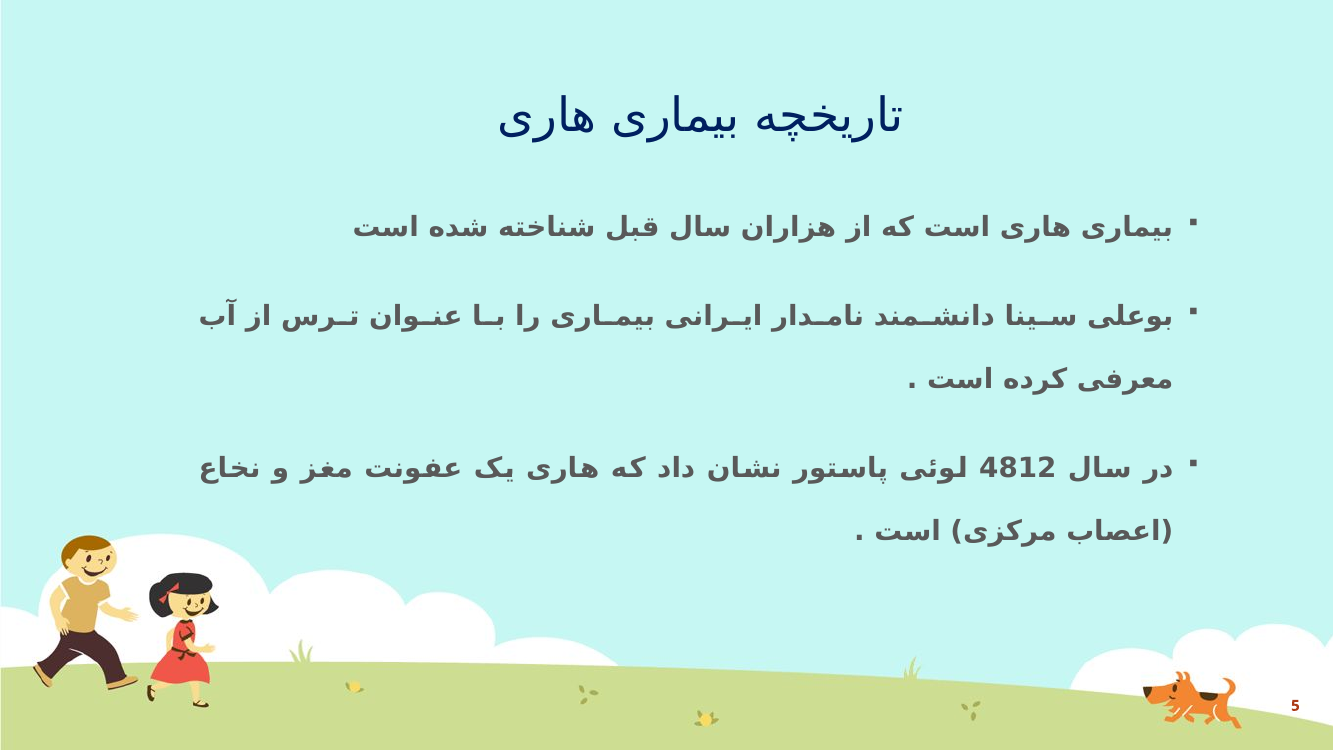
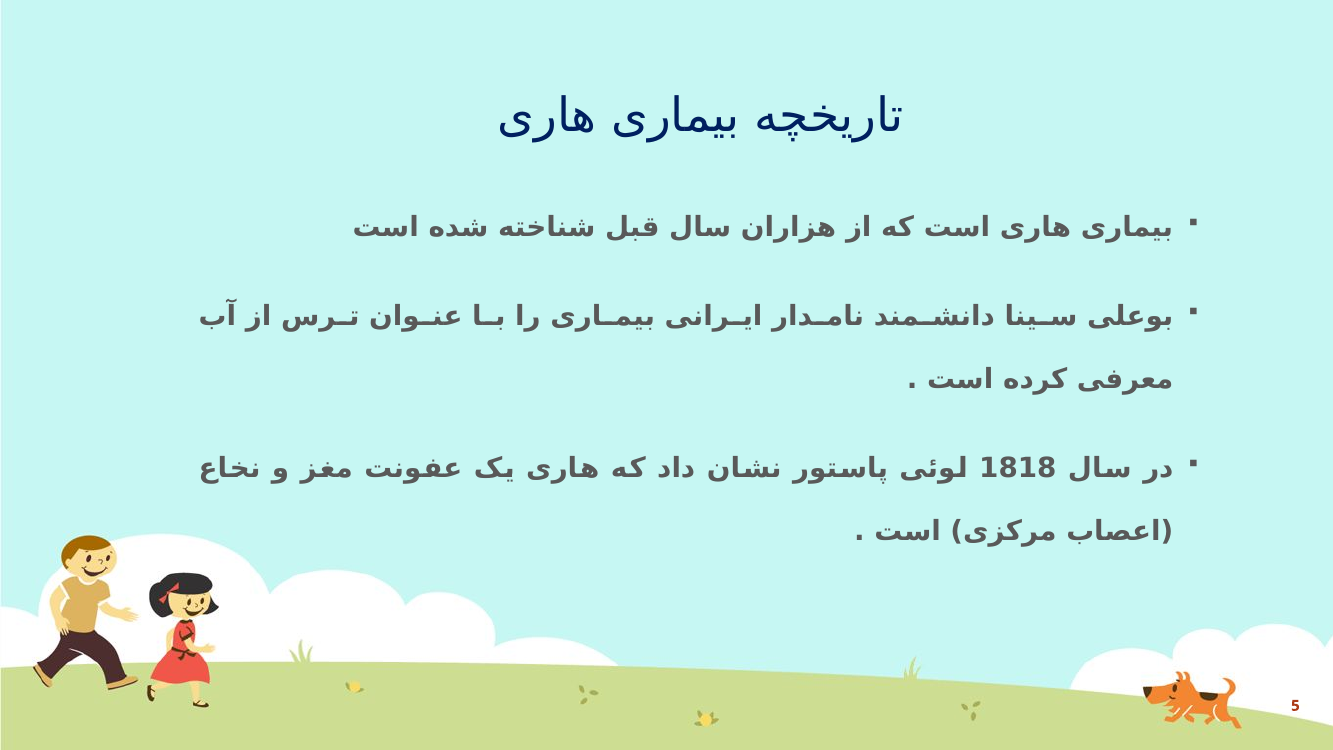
4812: 4812 -> 1818
